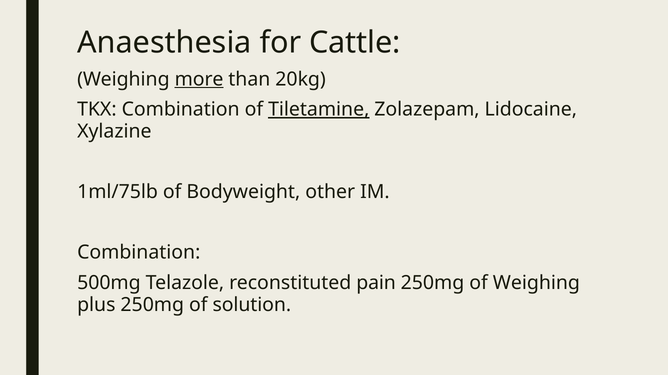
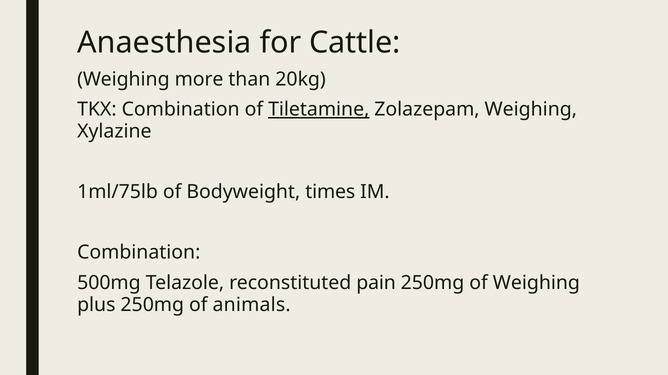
more underline: present -> none
Zolazepam Lidocaine: Lidocaine -> Weighing
other: other -> times
solution: solution -> animals
